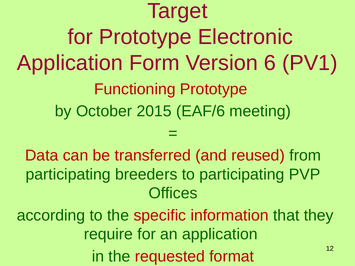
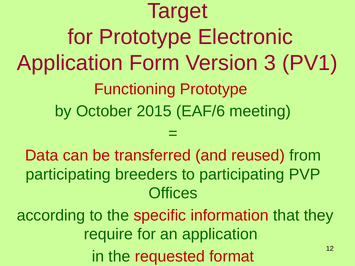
6: 6 -> 3
